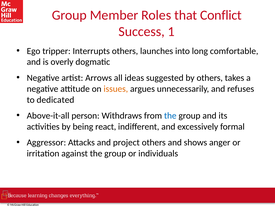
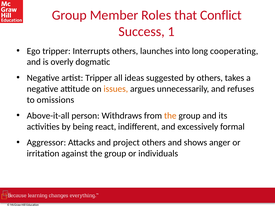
comfortable: comfortable -> cooperating
artist Arrows: Arrows -> Tripper
dedicated: dedicated -> omissions
the at (170, 116) colour: blue -> orange
